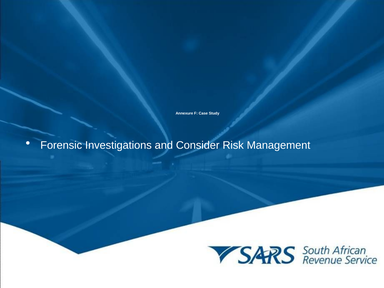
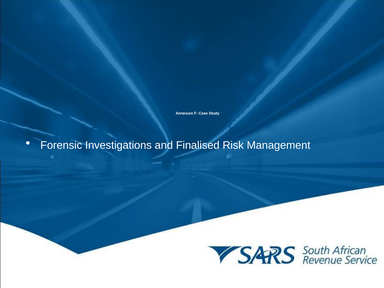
Consider: Consider -> Finalised
